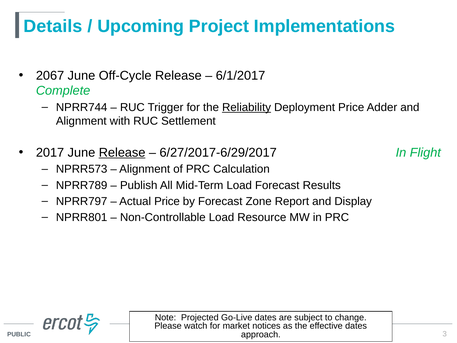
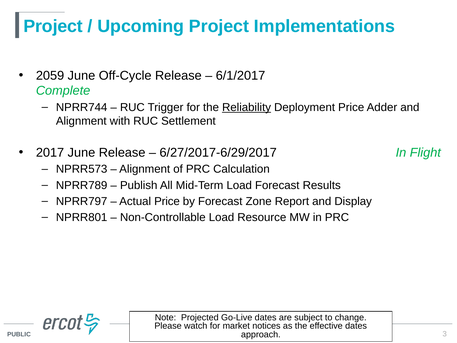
Details at (53, 26): Details -> Project
2067: 2067 -> 2059
Release at (122, 152) underline: present -> none
